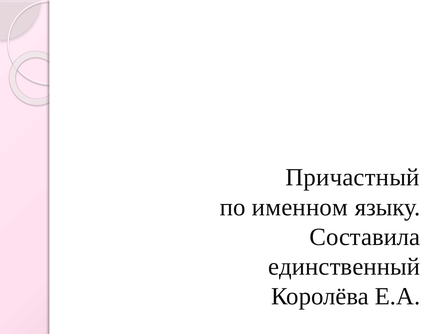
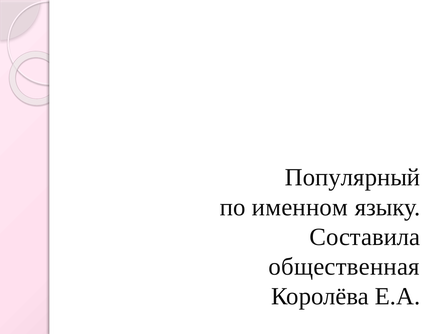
Причастный: Причастный -> Популярный
единственный: единственный -> общественная
